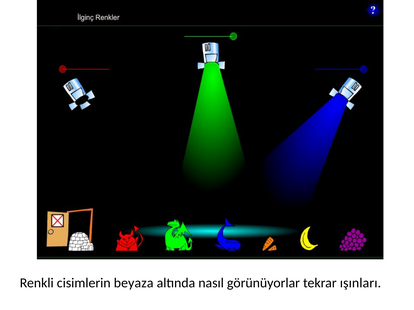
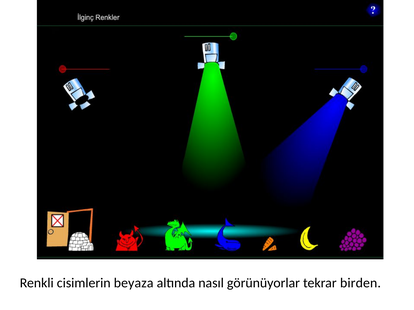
ışınları: ışınları -> birden
